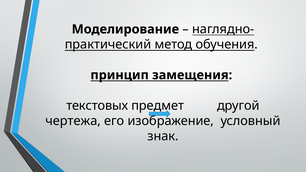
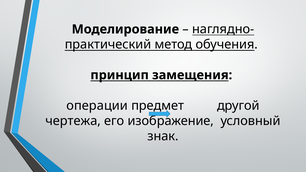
текстовых: текстовых -> операции
